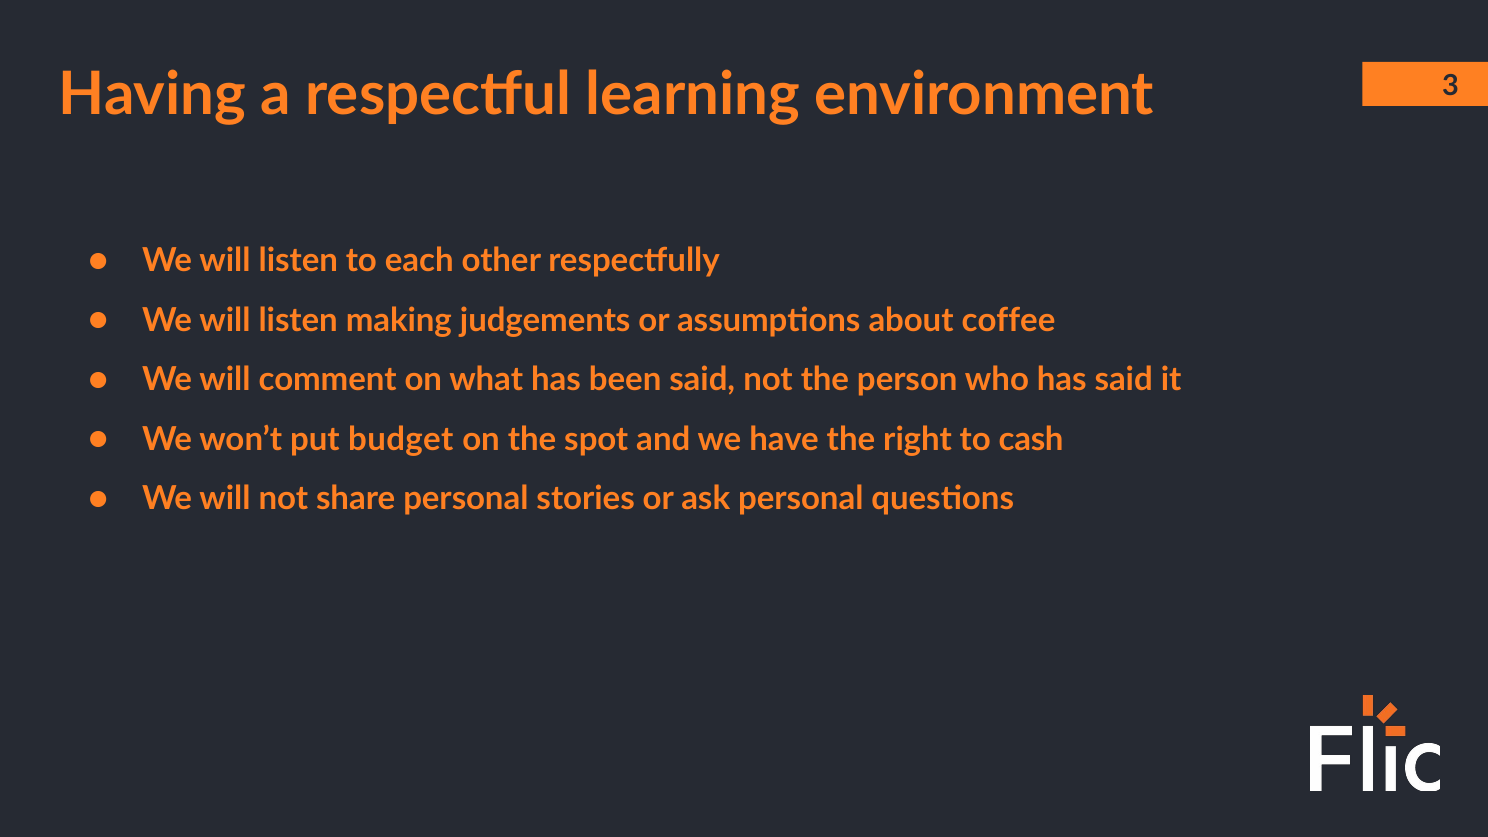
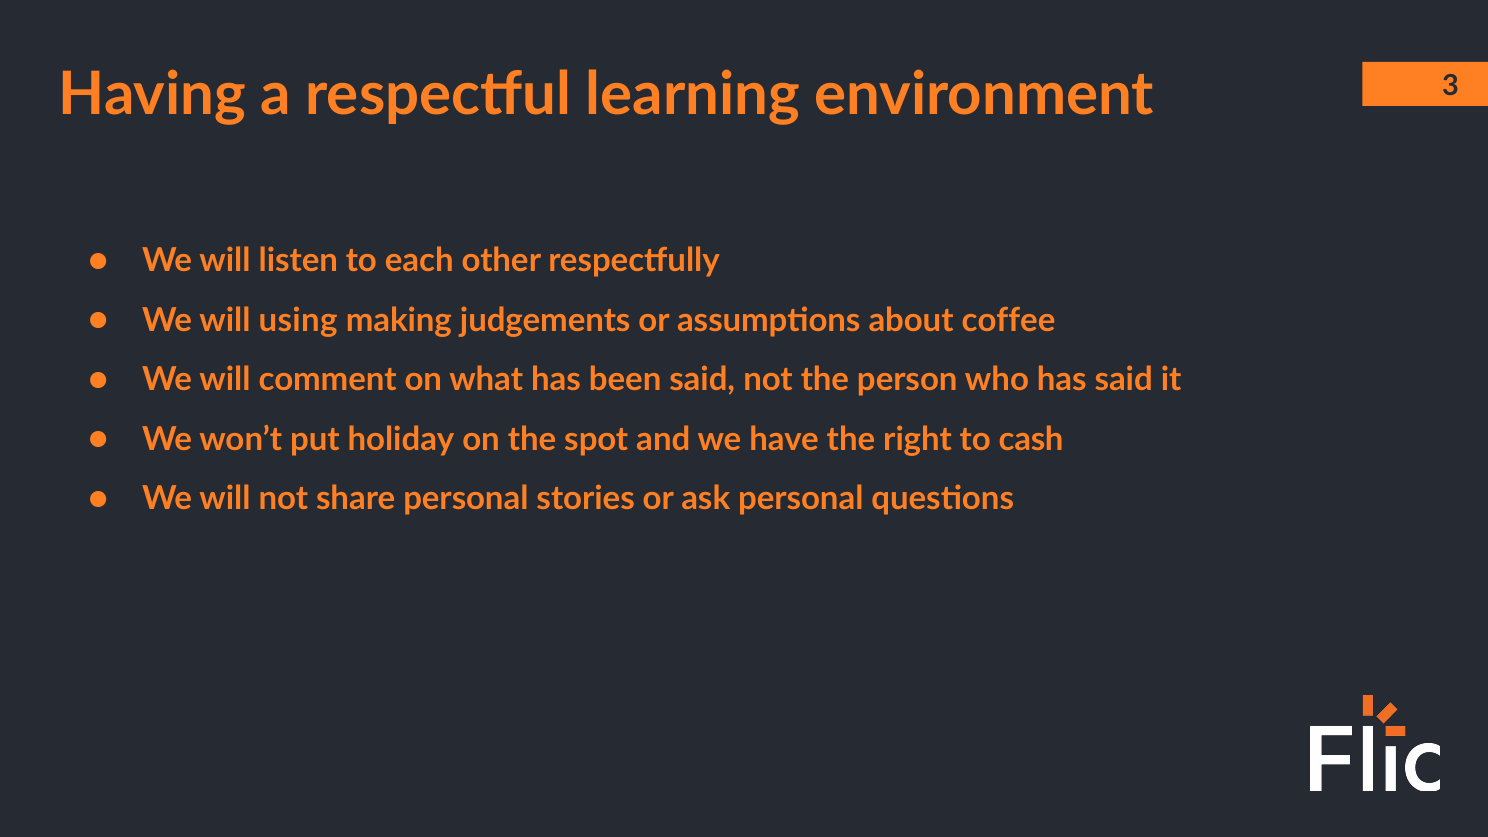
listen at (298, 320): listen -> using
budget: budget -> holiday
